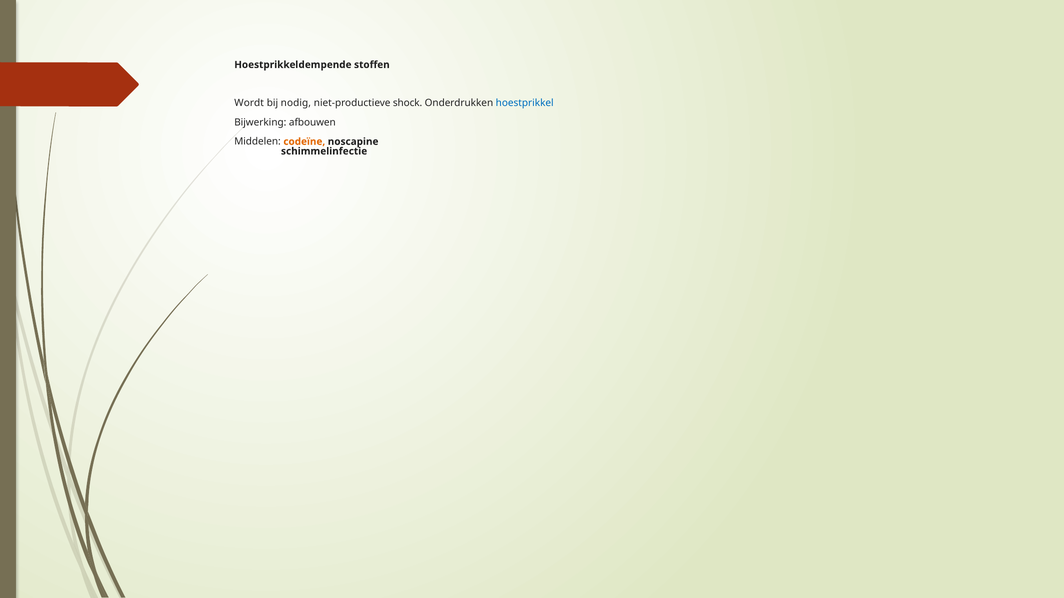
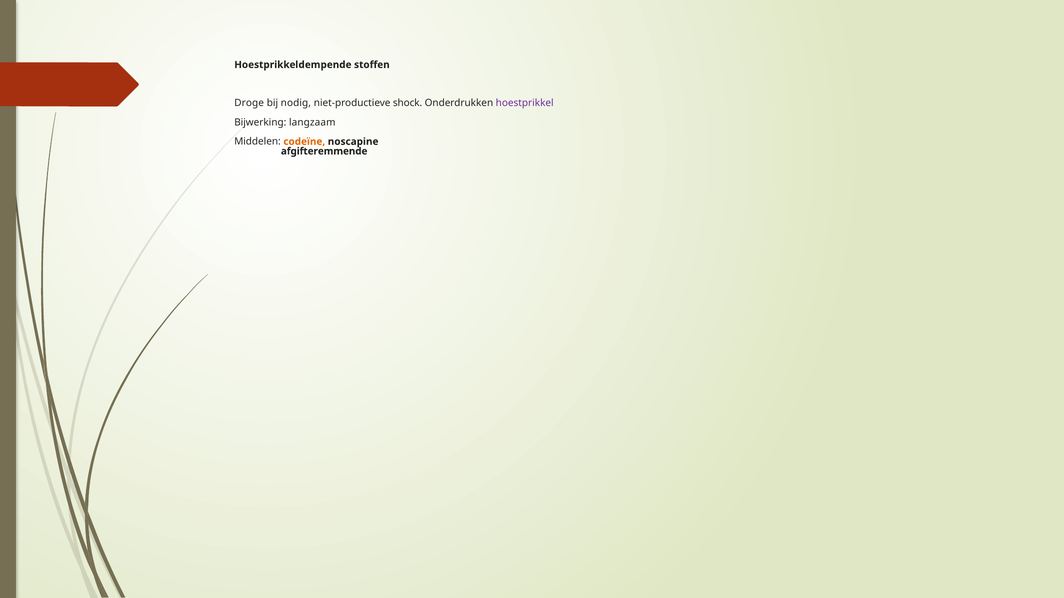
Wordt: Wordt -> Droge
hoestprikkel colour: blue -> purple
afbouwen: afbouwen -> langzaam
schimmelinfectie: schimmelinfectie -> afgifteremmende
